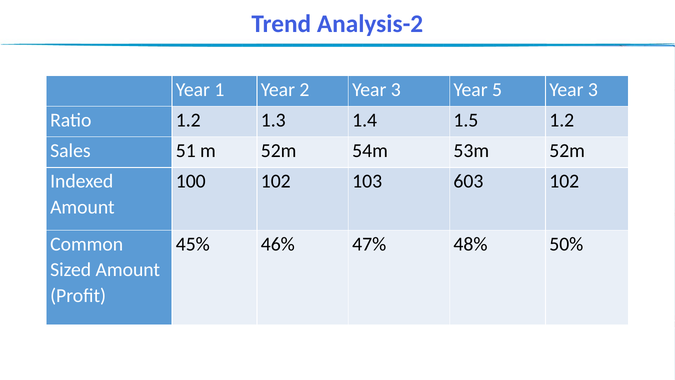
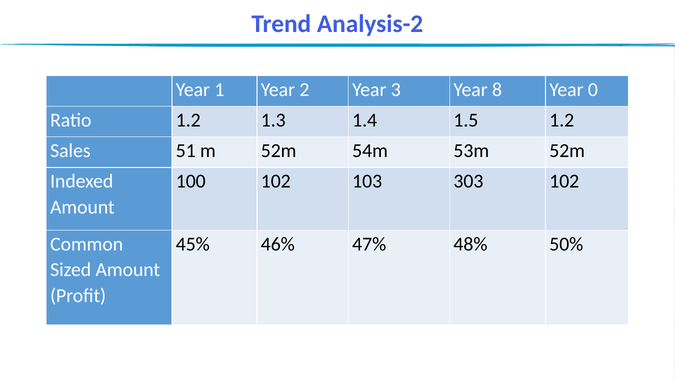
5: 5 -> 8
3 at (593, 90): 3 -> 0
603: 603 -> 303
